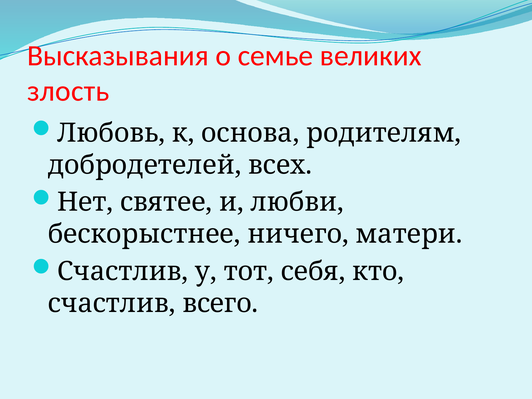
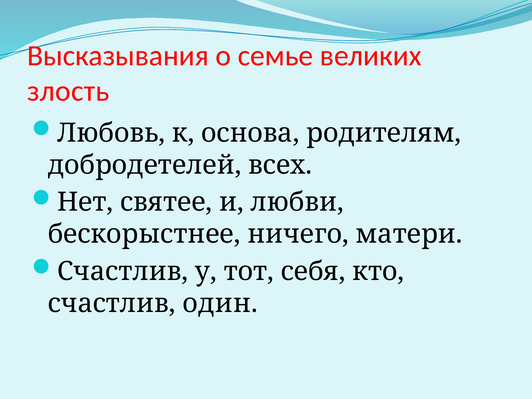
всего: всего -> один
